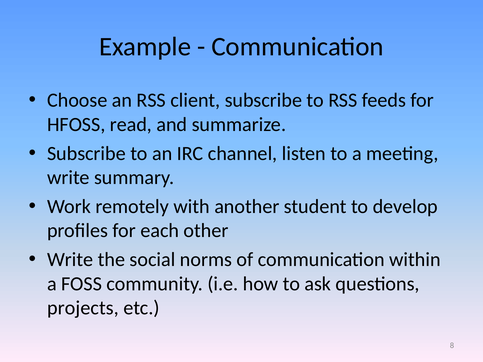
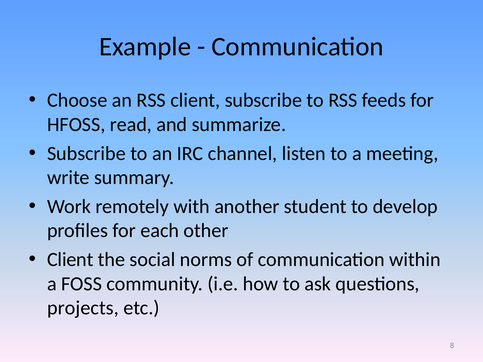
Write at (70, 260): Write -> Client
